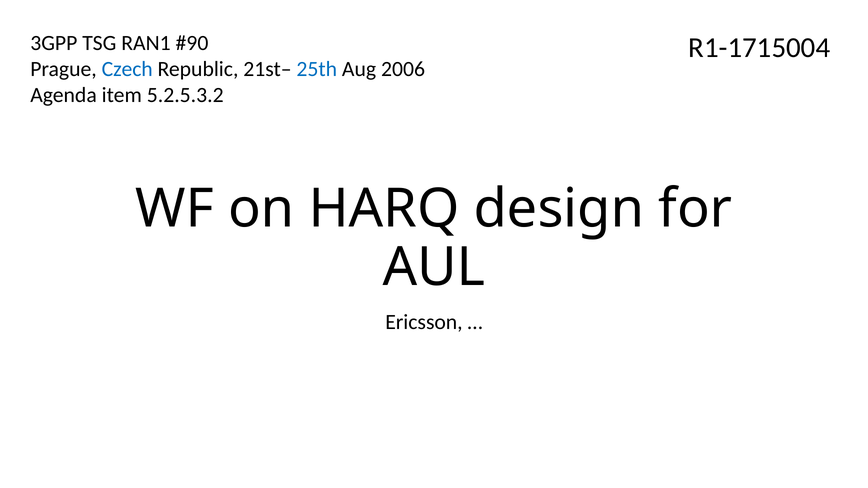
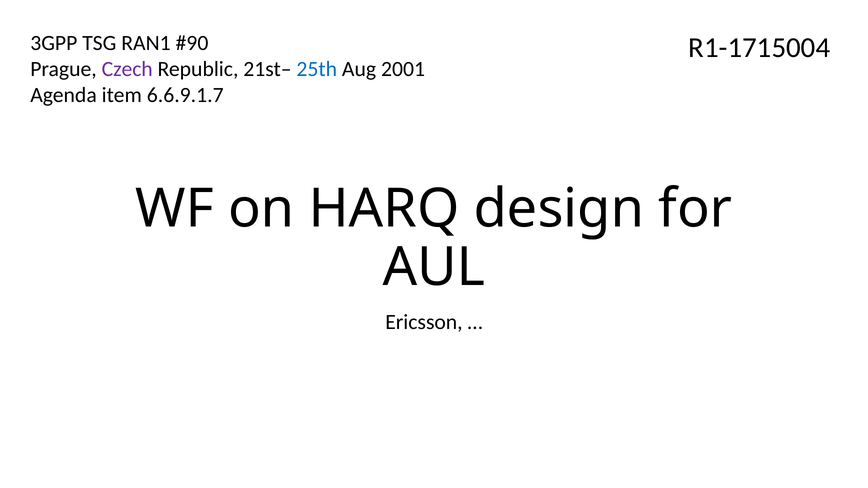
Czech colour: blue -> purple
2006: 2006 -> 2001
5.2.5.3.2: 5.2.5.3.2 -> 6.6.9.1.7
